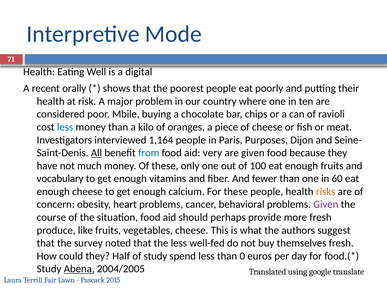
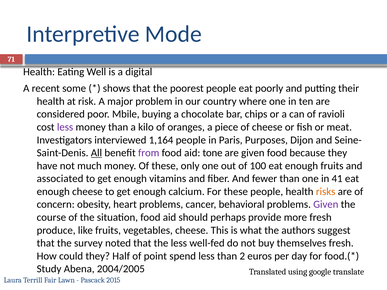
orally: orally -> some
less at (65, 127) colour: blue -> purple
from colour: blue -> purple
very: very -> tone
vocabulary: vocabulary -> associated
60: 60 -> 41
of study: study -> point
0: 0 -> 2
Abena underline: present -> none
